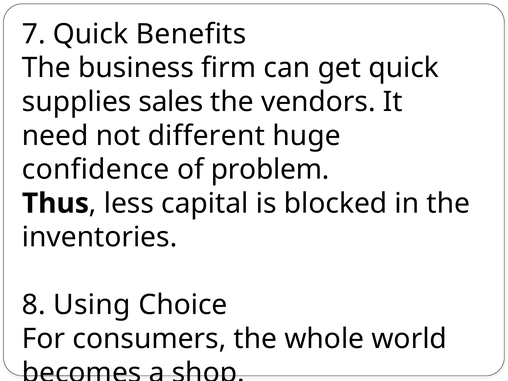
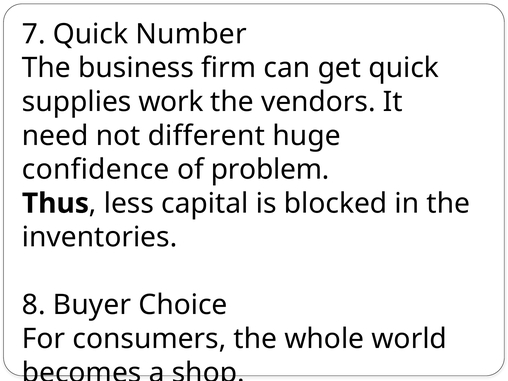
Benefits: Benefits -> Number
sales: sales -> work
Using: Using -> Buyer
